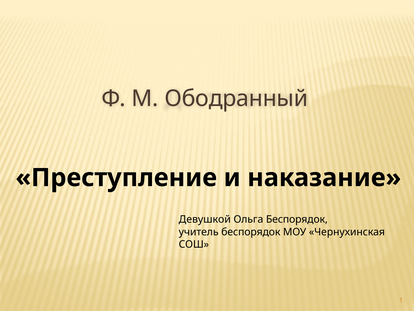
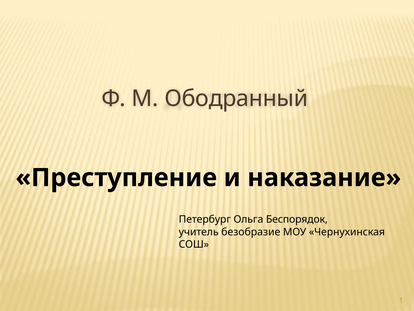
Девушкой: Девушкой -> Петербург
учитель беспорядок: беспорядок -> безобразие
